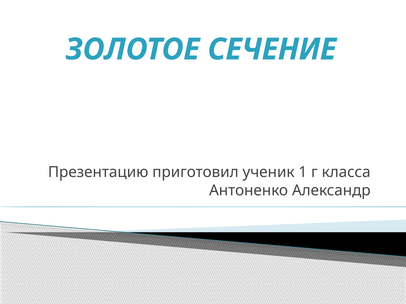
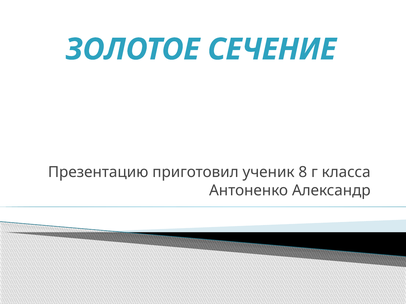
1: 1 -> 8
